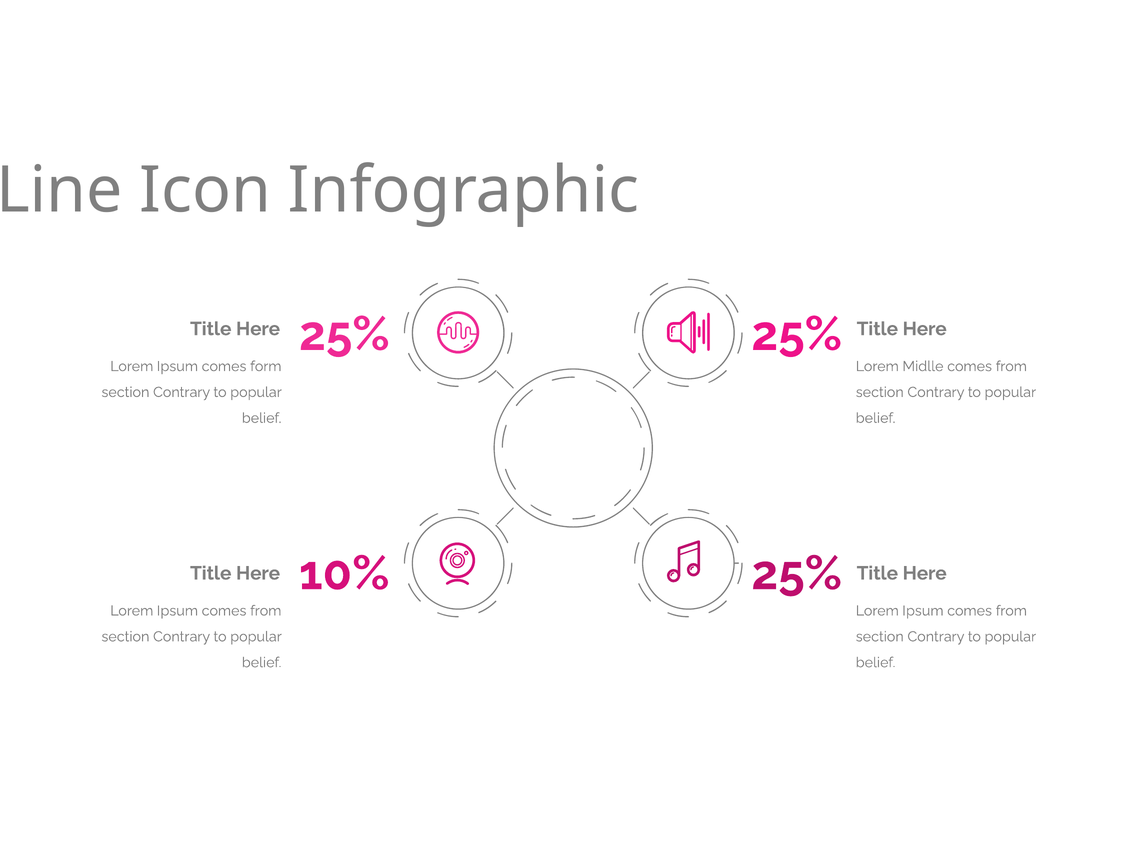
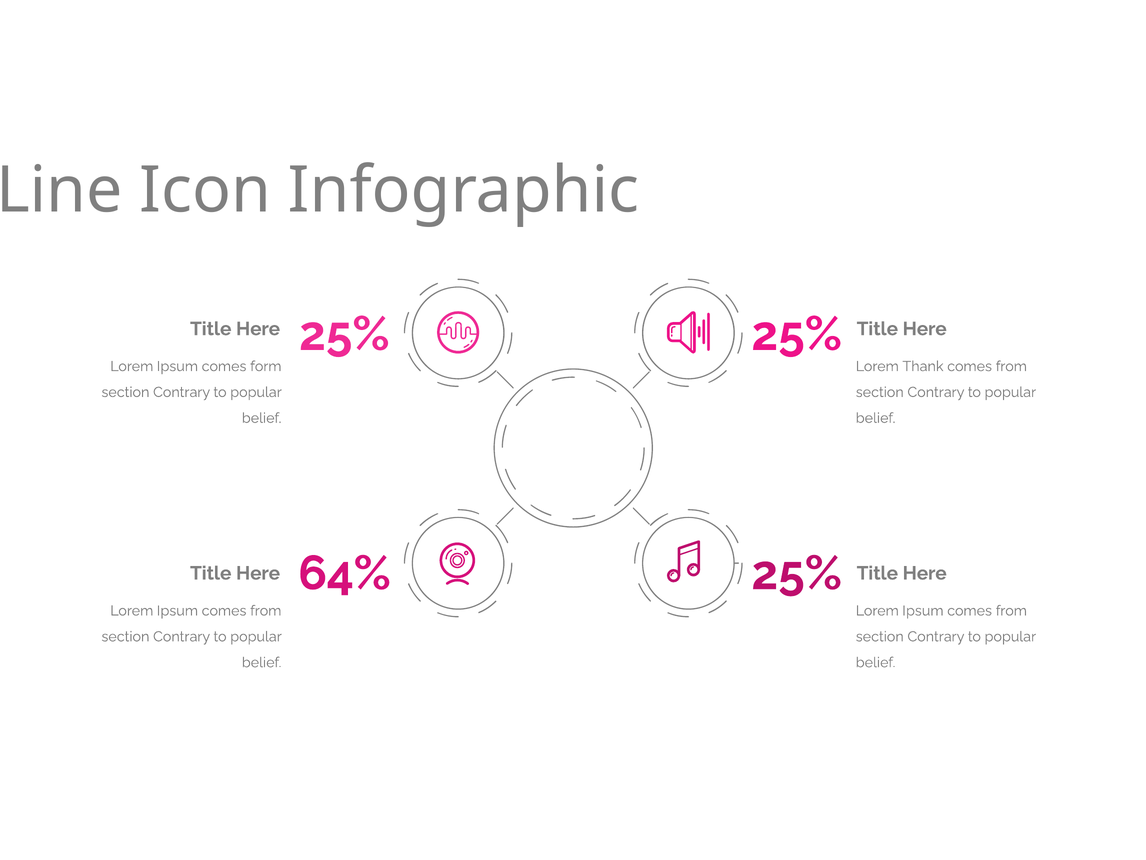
Midlle: Midlle -> Thank
10%: 10% -> 64%
